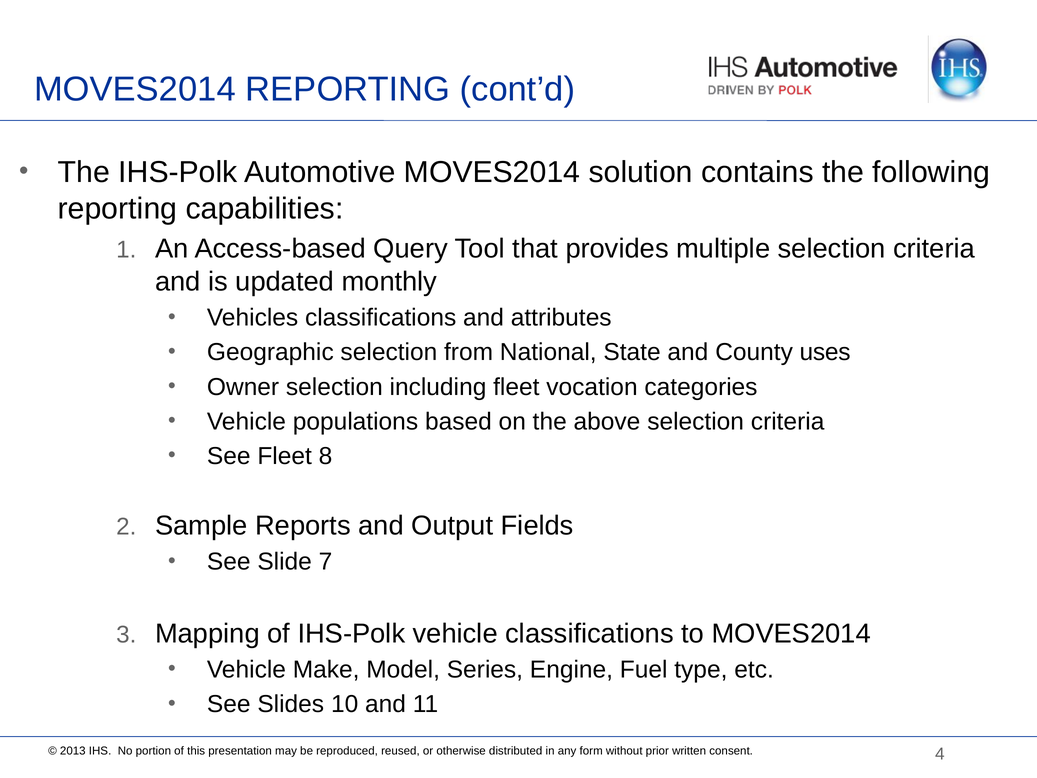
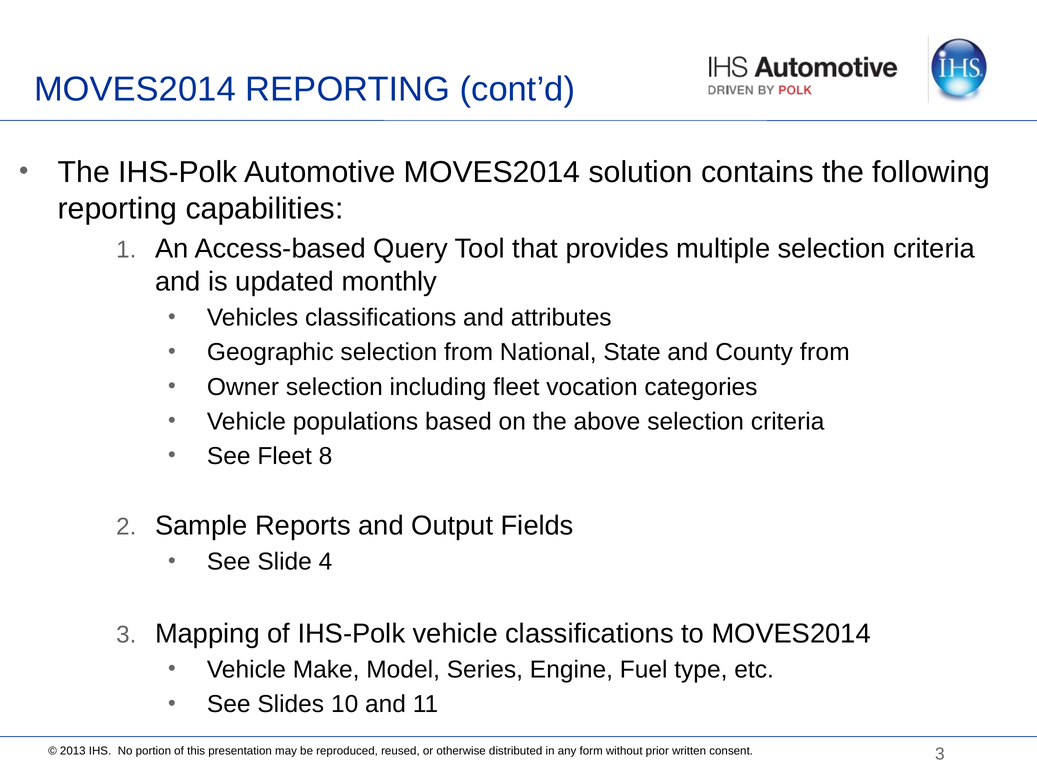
County uses: uses -> from
7: 7 -> 4
4 at (940, 754): 4 -> 3
